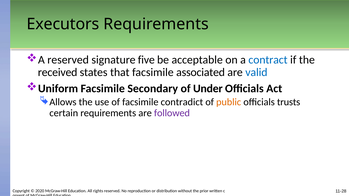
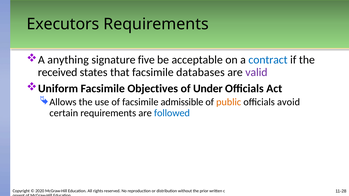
A reserved: reserved -> anything
associated: associated -> databases
valid colour: blue -> purple
Secondary: Secondary -> Objectives
contradict: contradict -> admissible
trusts: trusts -> avoid
followed colour: purple -> blue
